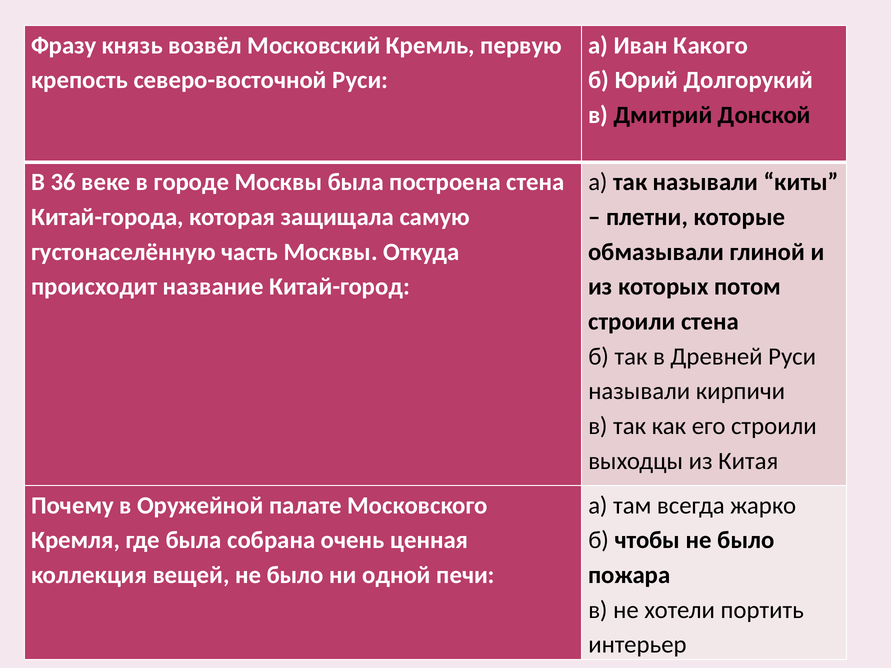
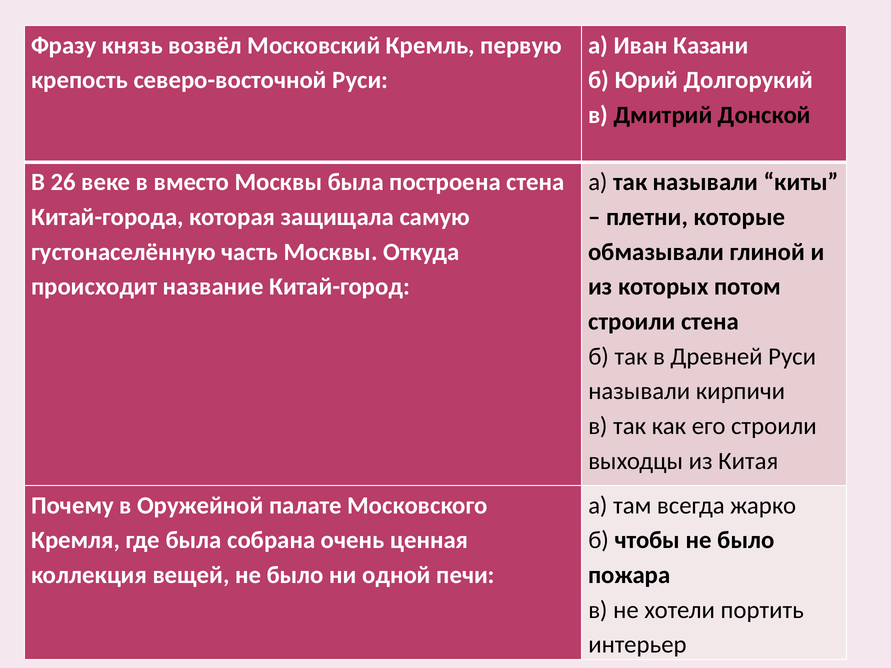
Какого: Какого -> Казани
36: 36 -> 26
городе: городе -> вместо
